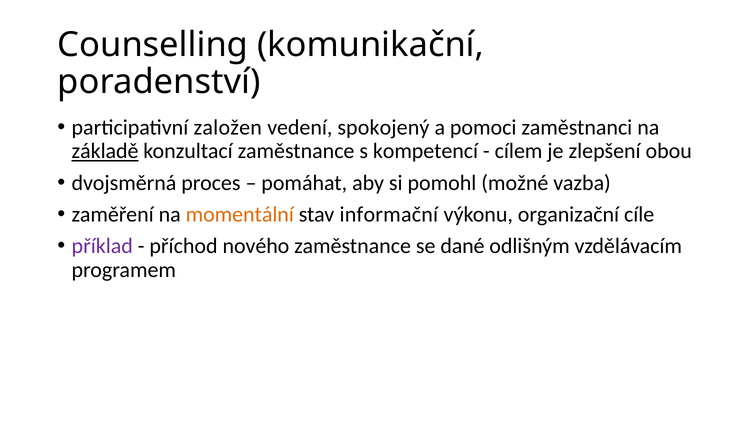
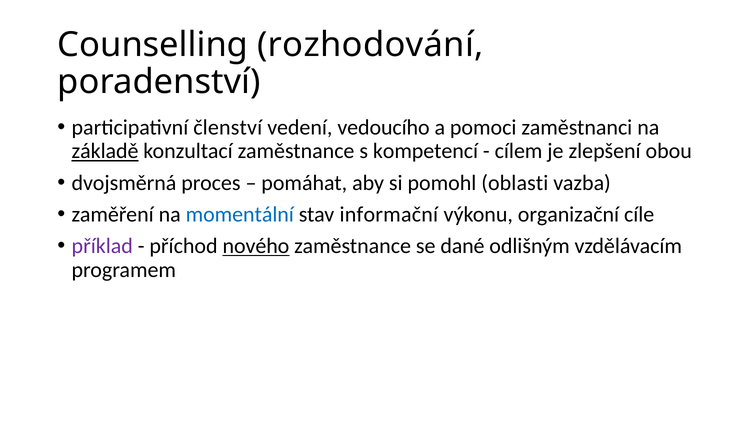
komunikační: komunikační -> rozhodování
založen: založen -> členství
spokojený: spokojený -> vedoucího
možné: možné -> oblasti
momentální colour: orange -> blue
nového underline: none -> present
